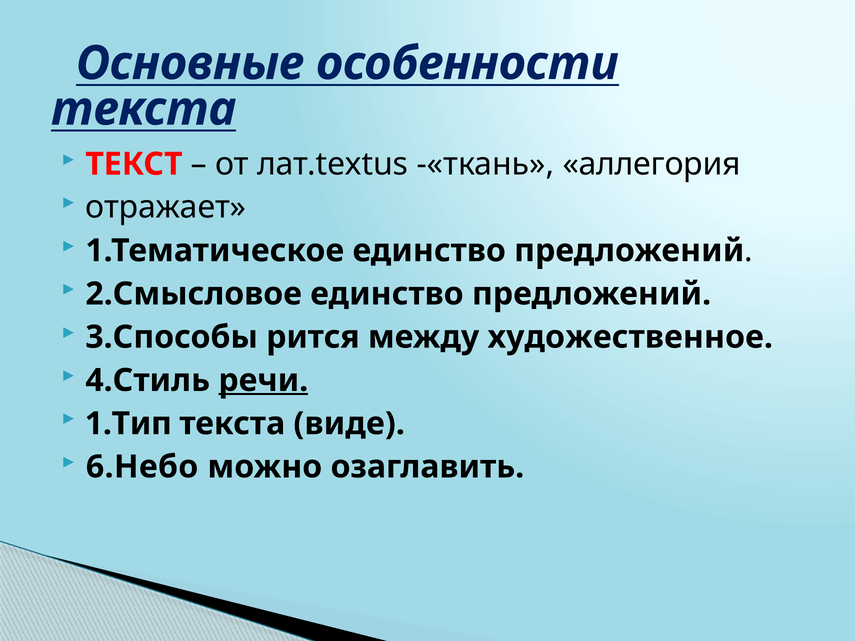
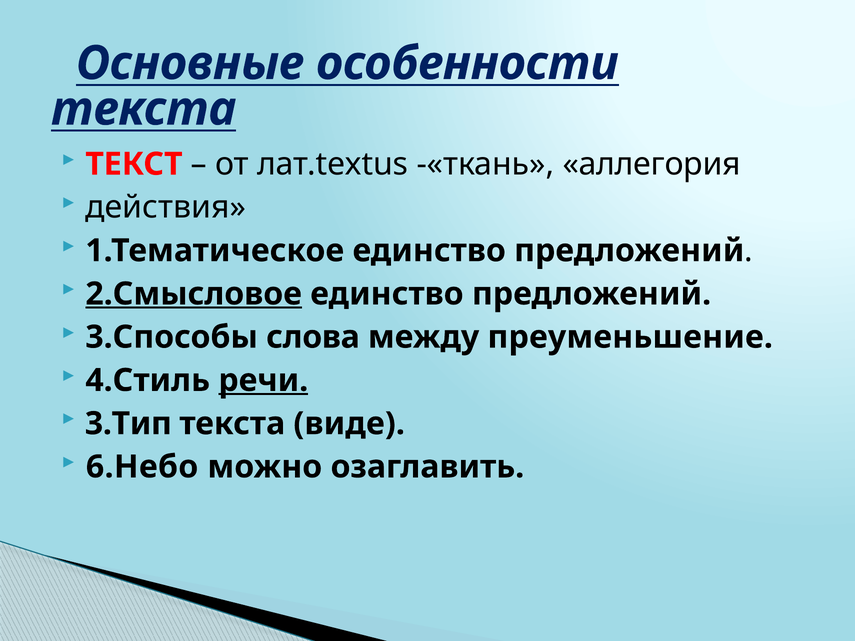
отражает: отражает -> действия
2.Смысловое underline: none -> present
рится: рится -> слова
художественное: художественное -> преуменьшение
1.Тип: 1.Тип -> 3.Тип
